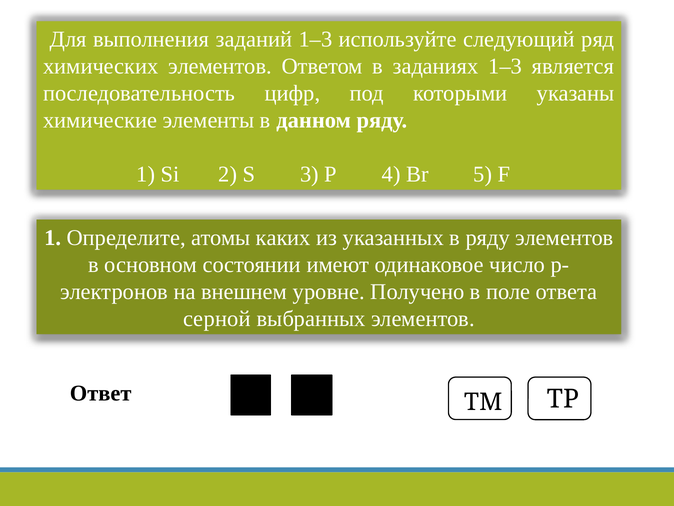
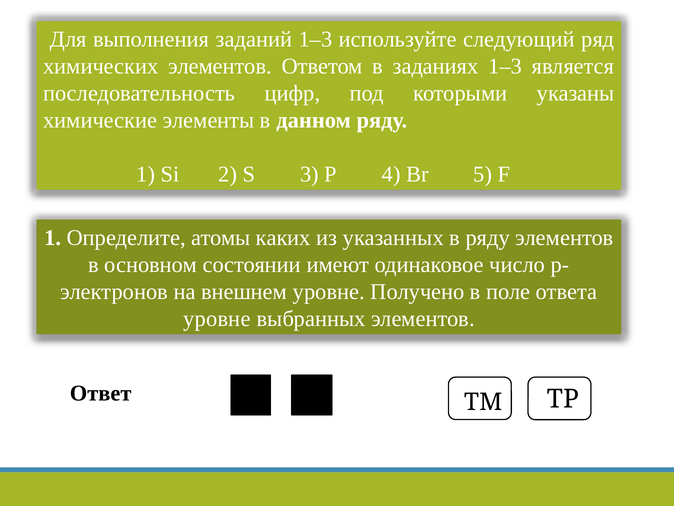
серной at (217, 319): серной -> уровне
